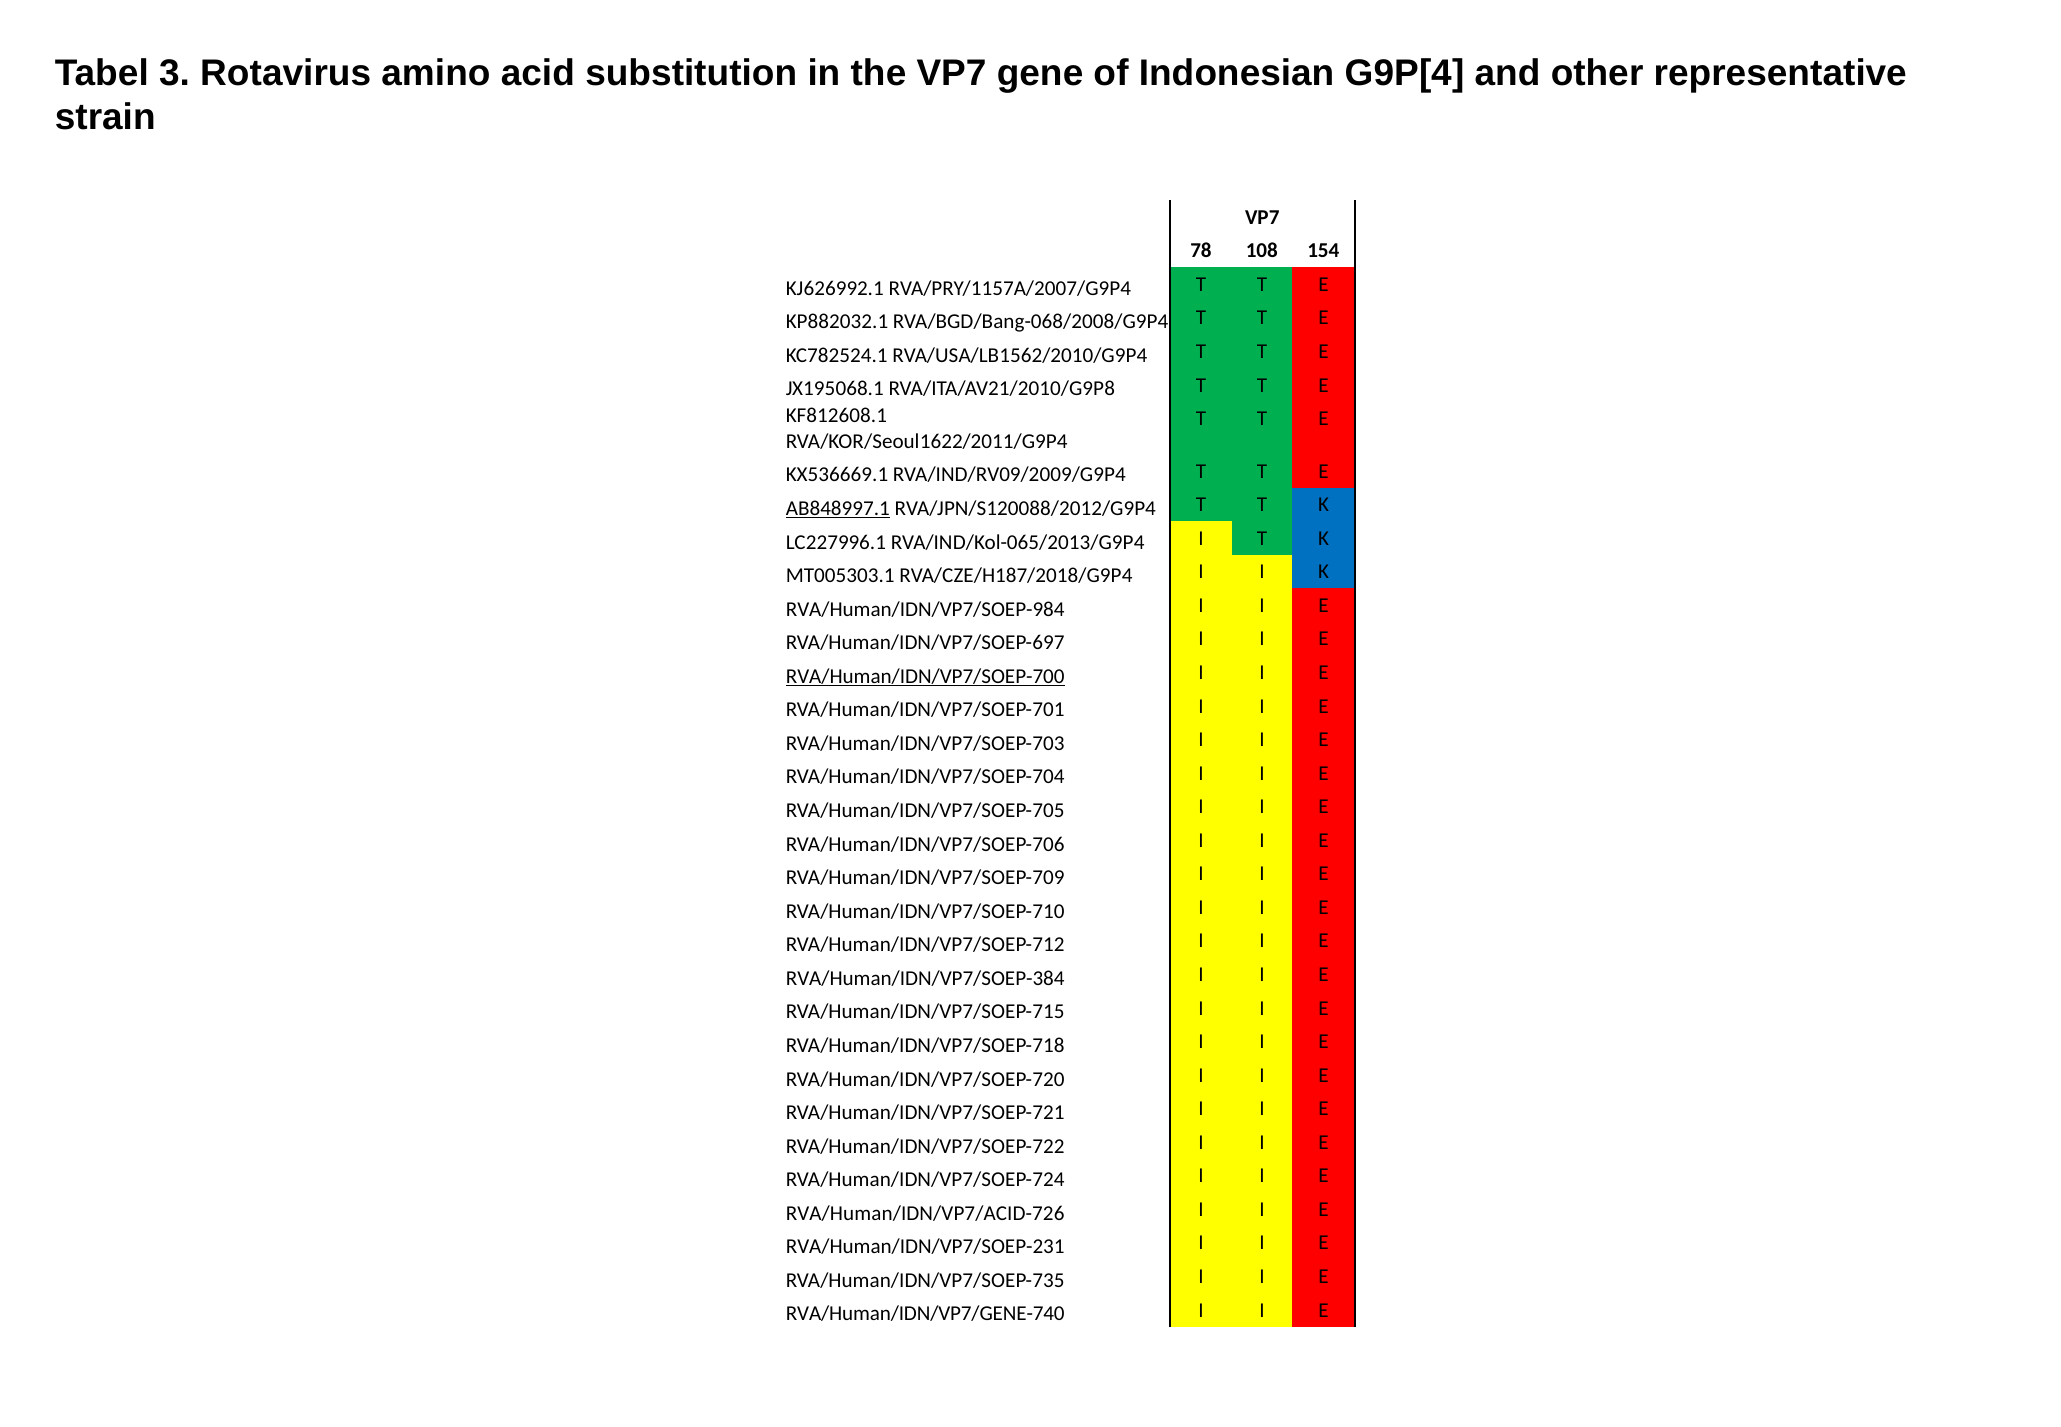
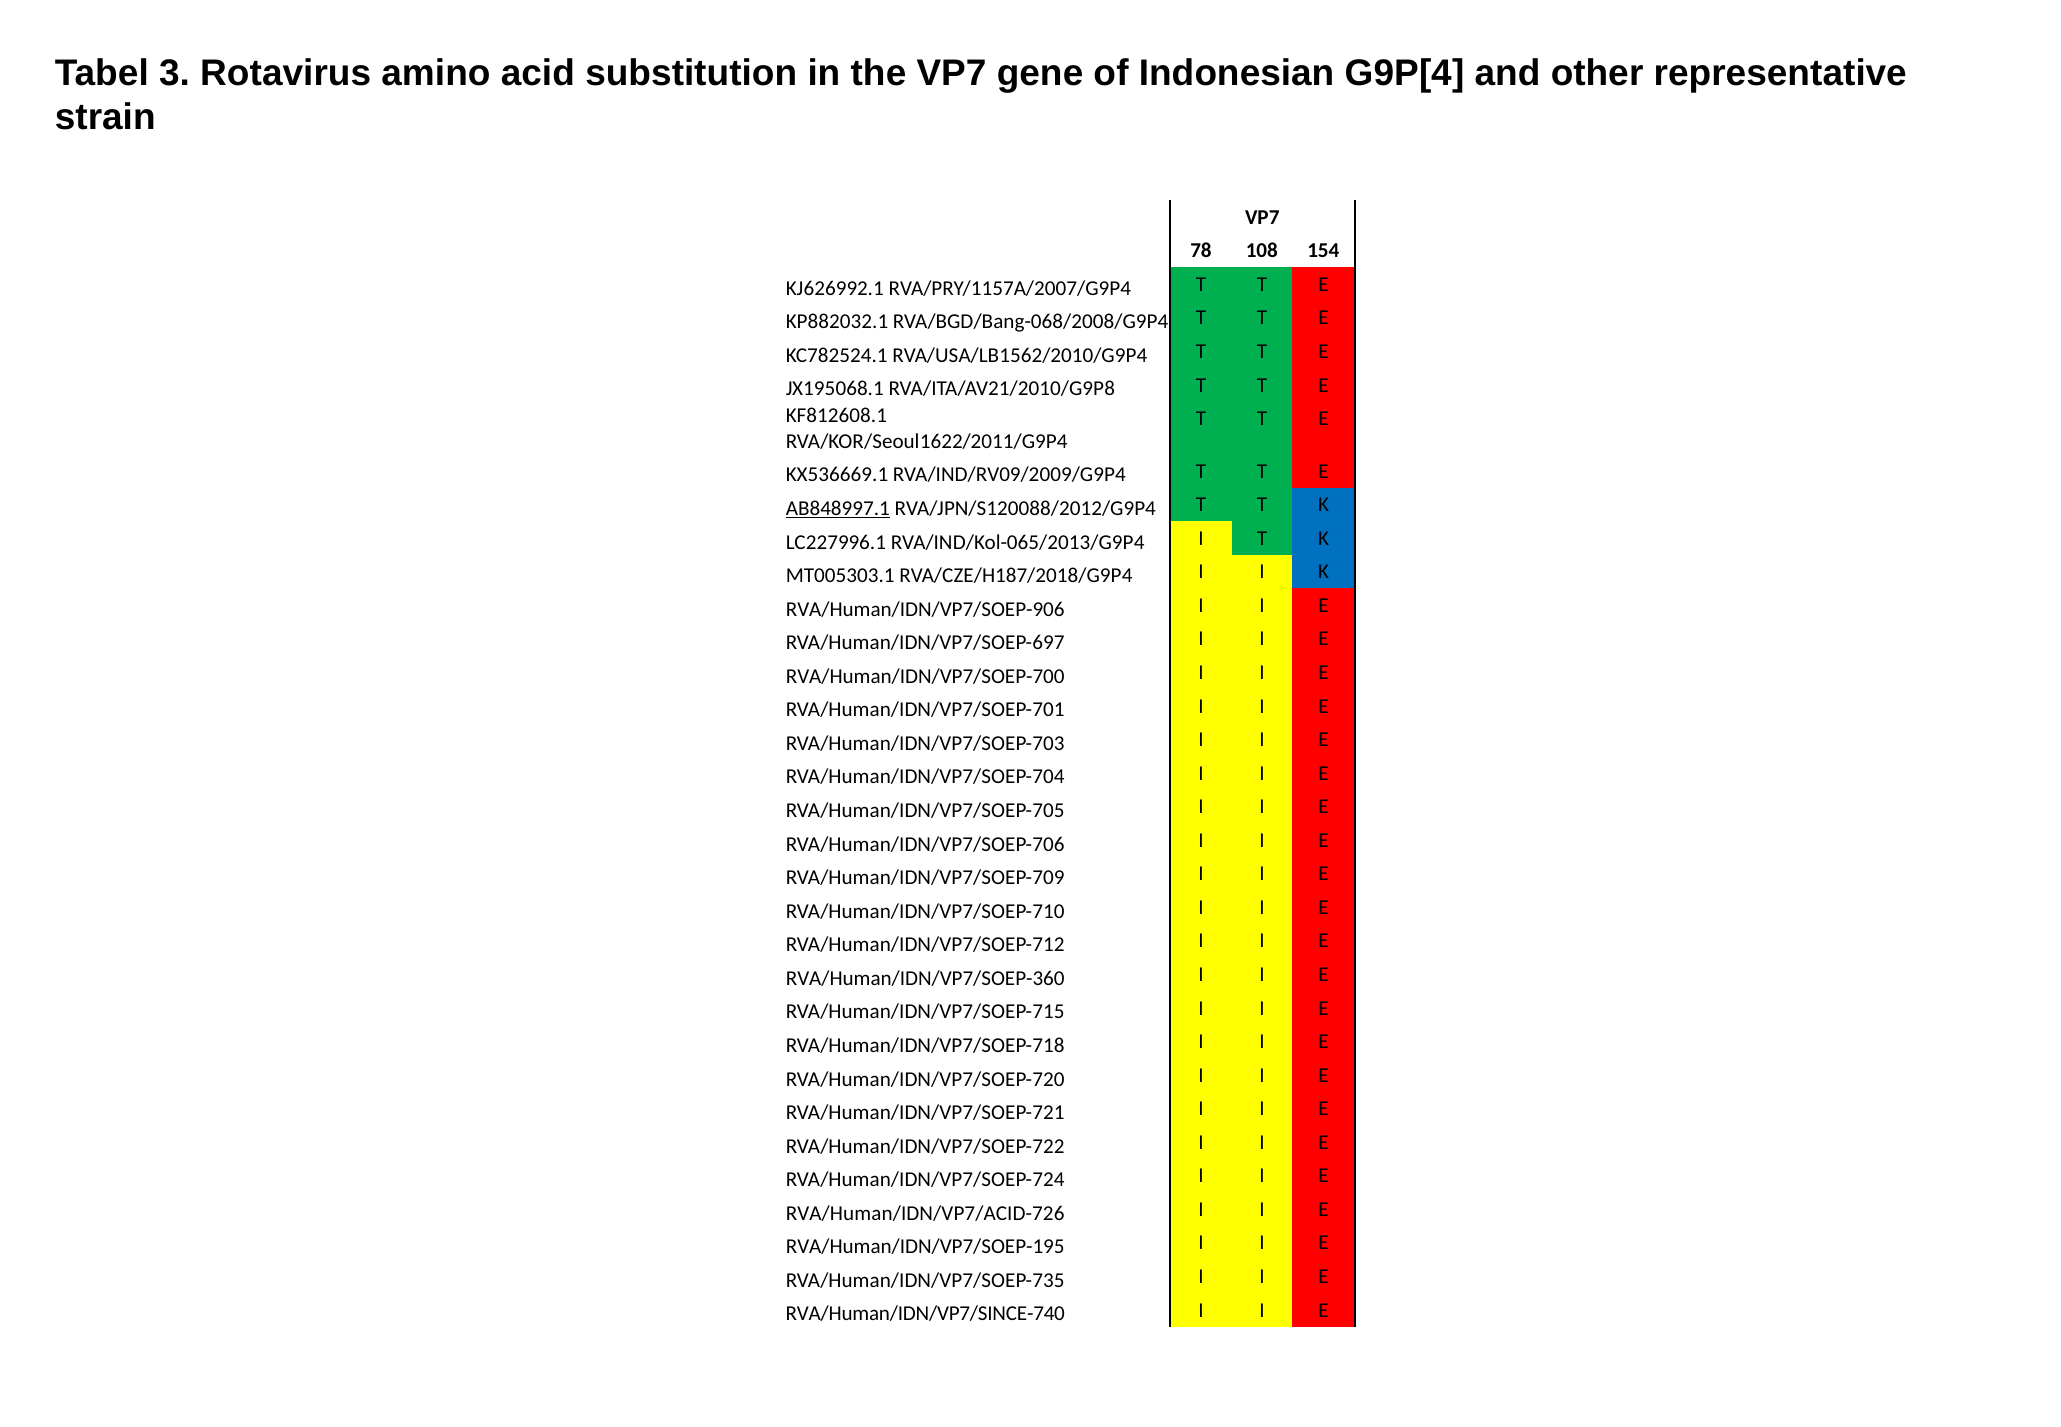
RVA/Human/IDN/VP7/SOEP-984: RVA/Human/IDN/VP7/SOEP-984 -> RVA/Human/IDN/VP7/SOEP-906
RVA/Human/IDN/VP7/SOEP-700 underline: present -> none
RVA/Human/IDN/VP7/SOEP-384: RVA/Human/IDN/VP7/SOEP-384 -> RVA/Human/IDN/VP7/SOEP-360
RVA/Human/IDN/VP7/SOEP-231: RVA/Human/IDN/VP7/SOEP-231 -> RVA/Human/IDN/VP7/SOEP-195
RVA/Human/IDN/VP7/GENE-740: RVA/Human/IDN/VP7/GENE-740 -> RVA/Human/IDN/VP7/SINCE-740
